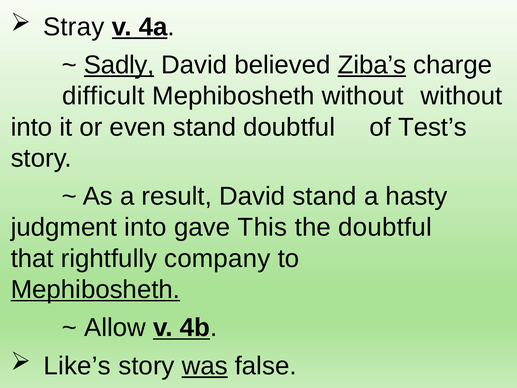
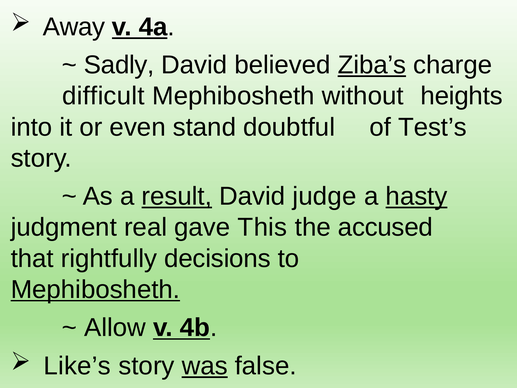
Stray: Stray -> Away
Sadly underline: present -> none
without without: without -> heights
result underline: none -> present
David stand: stand -> judge
hasty underline: none -> present
judgment into: into -> real
the doubtful: doubtful -> accused
company: company -> decisions
